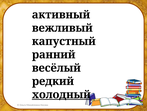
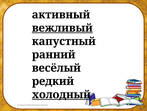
вежливый underline: none -> present
